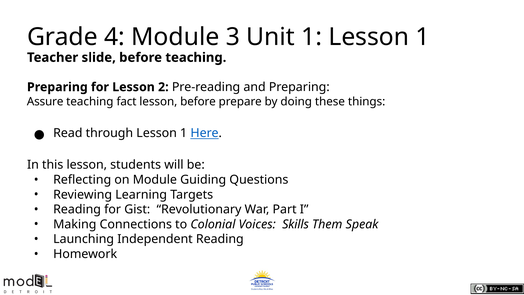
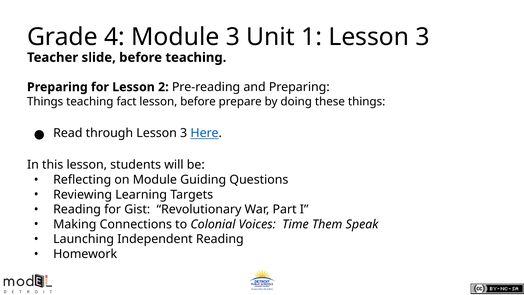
1 Lesson 1: 1 -> 3
Assure at (45, 102): Assure -> Things
through Lesson 1: 1 -> 3
Skills: Skills -> Time
